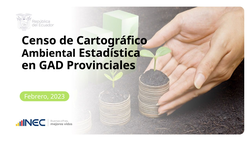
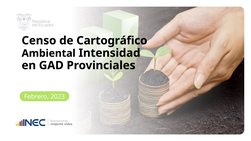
Estadística: Estadística -> Intensidad
